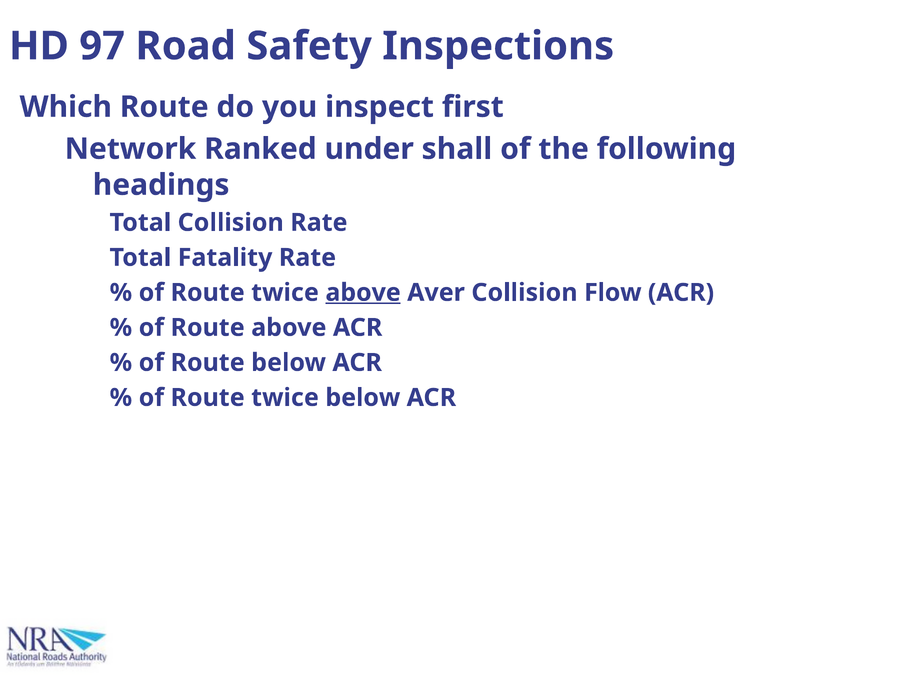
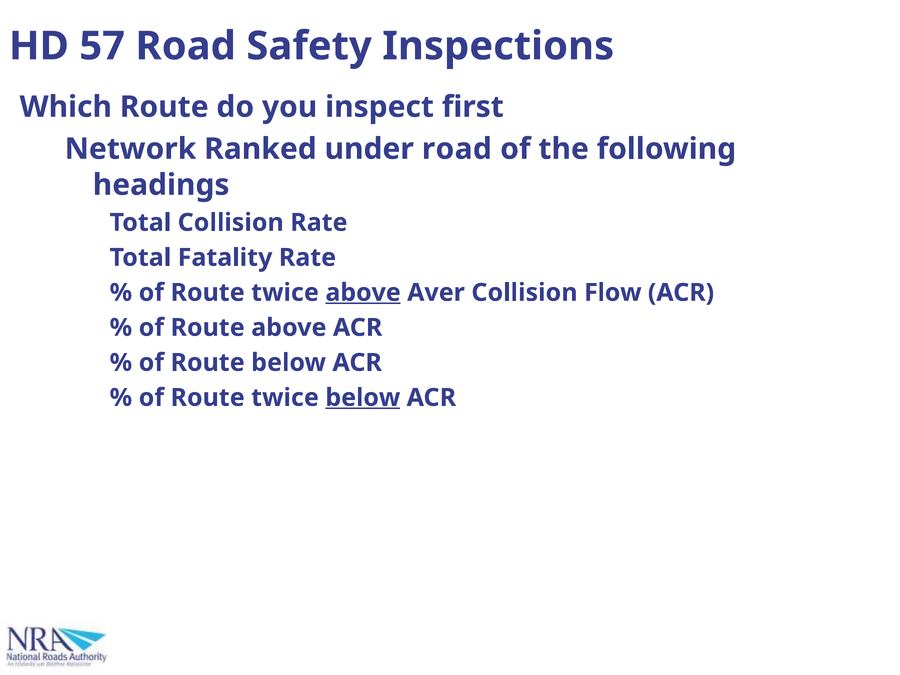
97: 97 -> 57
under shall: shall -> road
below at (363, 398) underline: none -> present
